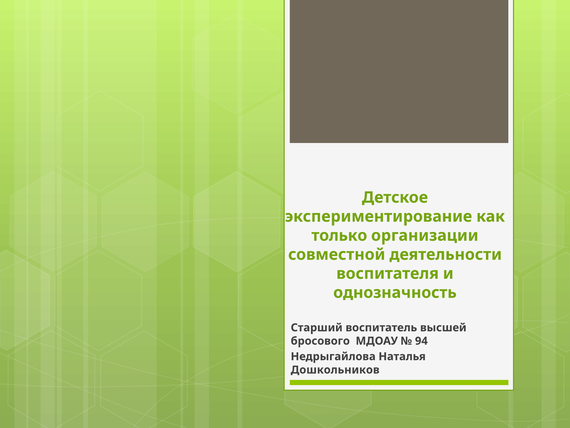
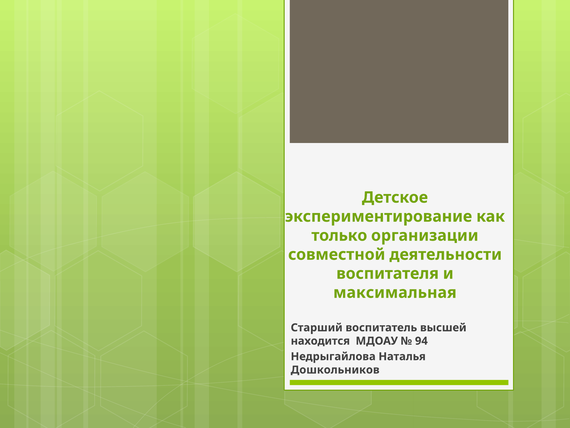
однозначность: однозначность -> максимальная
бросового: бросового -> находится
